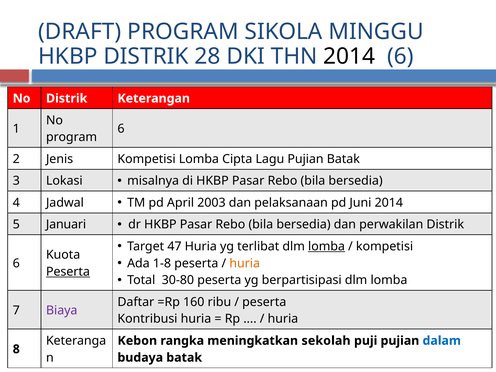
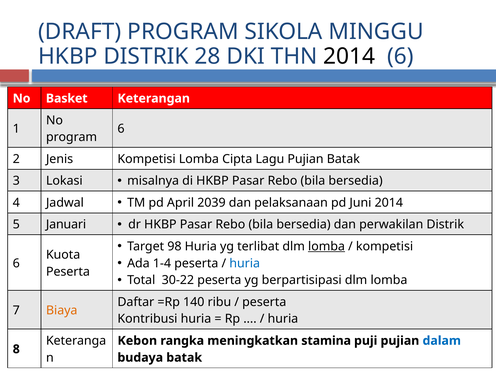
No Distrik: Distrik -> Basket
2003: 2003 -> 2039
47: 47 -> 98
1-8: 1-8 -> 1-4
huria at (245, 263) colour: orange -> blue
Peserta at (68, 272) underline: present -> none
30-80: 30-80 -> 30-22
160: 160 -> 140
Biaya colour: purple -> orange
sekolah: sekolah -> stamina
